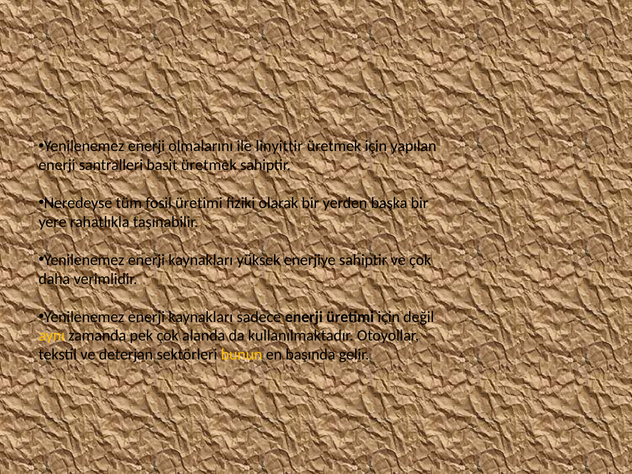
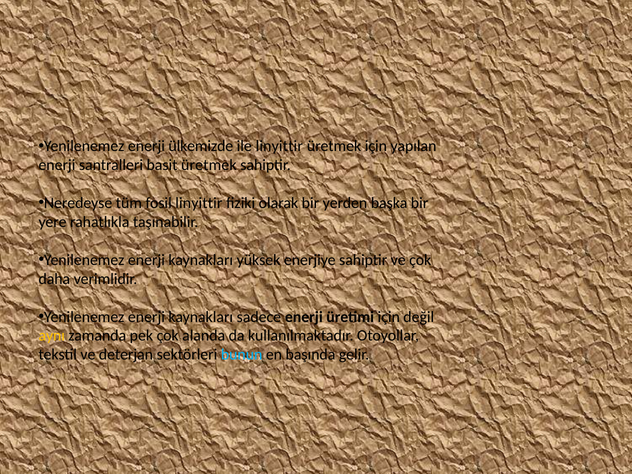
olmalarını: olmalarını -> ülkemizde
fosil üretimi: üretimi -> linyittir
bunun colour: yellow -> light blue
